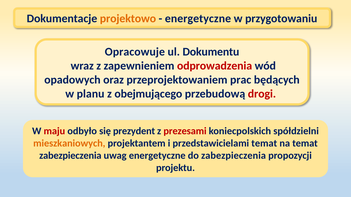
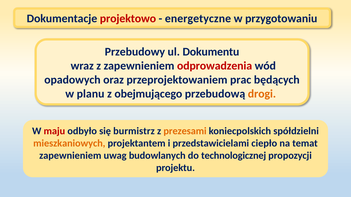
projektowo colour: orange -> red
Opracowuje: Opracowuje -> Przebudowy
drogi colour: red -> orange
prezydent: prezydent -> burmistrz
prezesami colour: red -> orange
przedstawicielami temat: temat -> ciepło
zabezpieczenia at (70, 156): zabezpieczenia -> zapewnieniem
uwag energetyczne: energetyczne -> budowlanych
do zabezpieczenia: zabezpieczenia -> technologicznej
